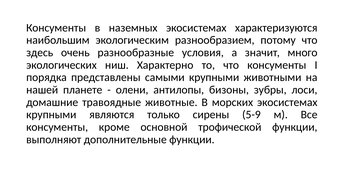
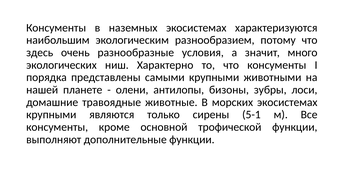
5-9: 5-9 -> 5-1
